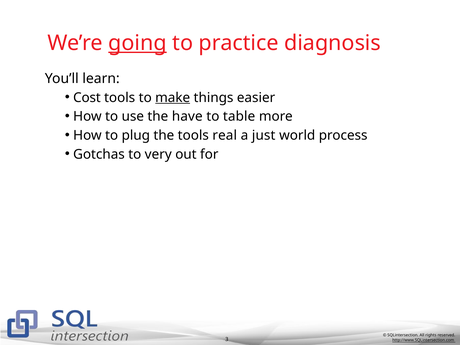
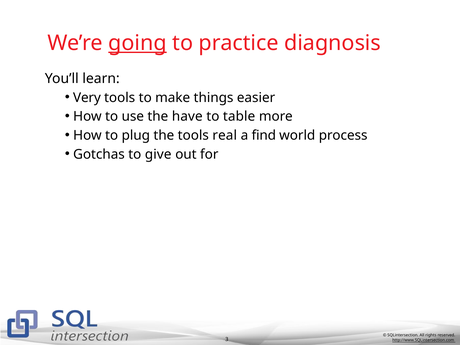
Cost: Cost -> Very
make underline: present -> none
just: just -> find
very: very -> give
